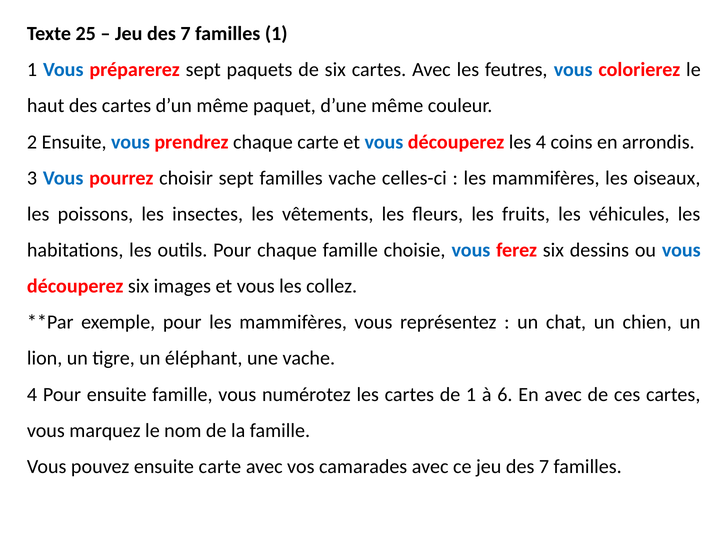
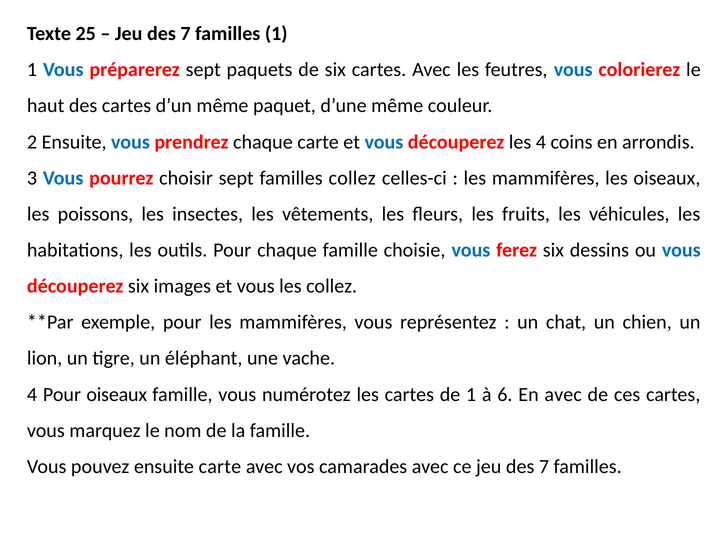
familles vache: vache -> collez
Pour ensuite: ensuite -> oiseaux
